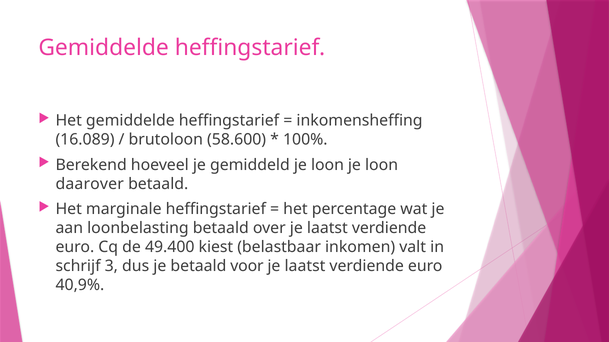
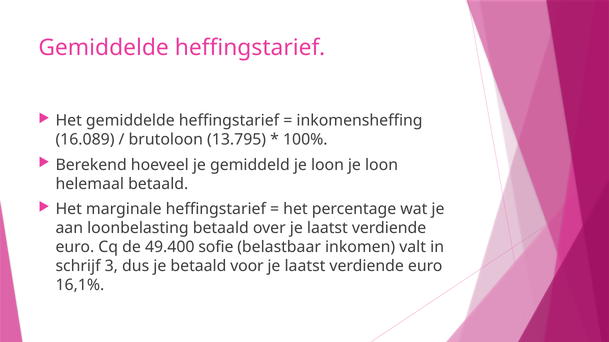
58.600: 58.600 -> 13.795
daarover: daarover -> helemaal
kiest: kiest -> sofie
40,9%: 40,9% -> 16,1%
